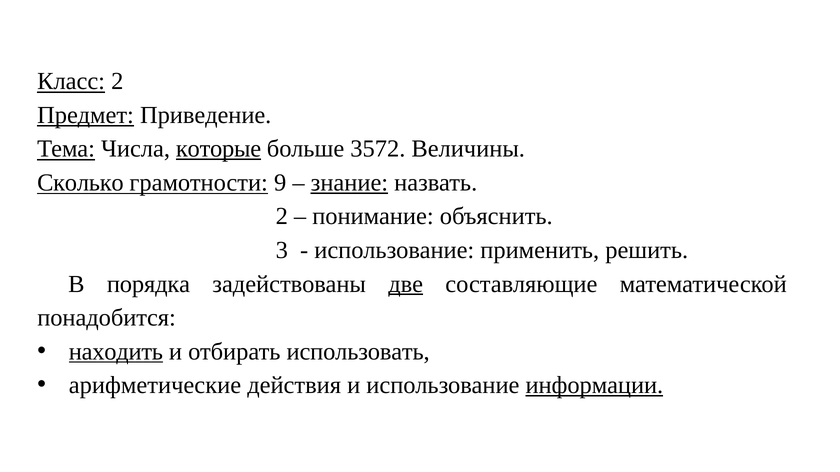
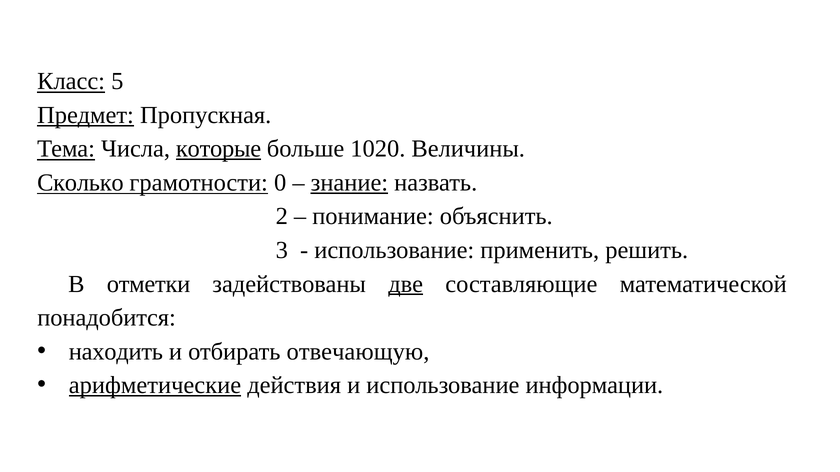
Класс 2: 2 -> 5
Приведение: Приведение -> Пропускная
3572: 3572 -> 1020
9: 9 -> 0
порядка: порядка -> отметки
находить underline: present -> none
использовать: использовать -> отвечающую
арифметические underline: none -> present
информации underline: present -> none
